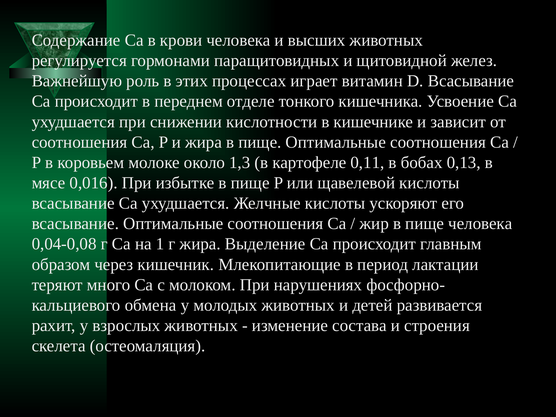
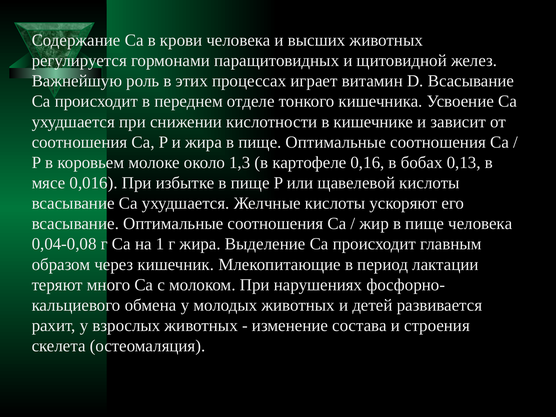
0,11: 0,11 -> 0,16
